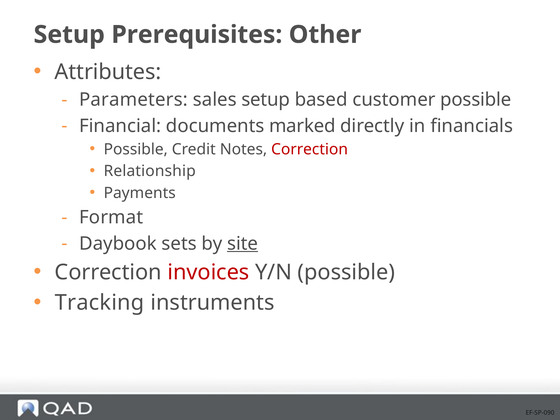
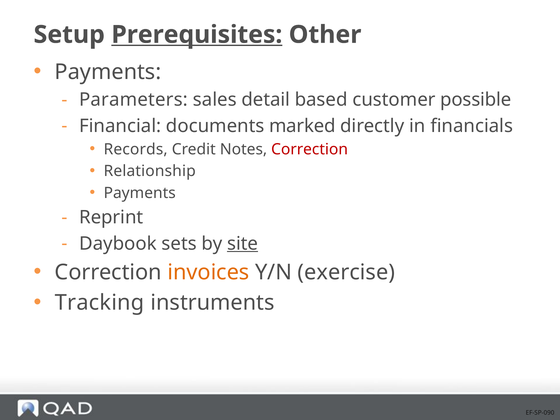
Prerequisites underline: none -> present
Attributes at (108, 72): Attributes -> Payments
sales setup: setup -> detail
Possible at (136, 149): Possible -> Records
Format: Format -> Reprint
invoices colour: red -> orange
Y/N possible: possible -> exercise
